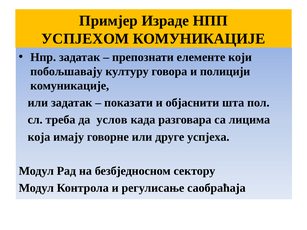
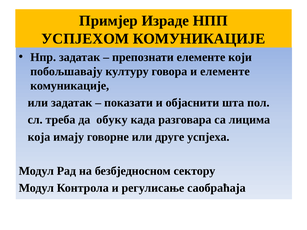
и полицији: полицији -> елементе
услов: услов -> обуку
